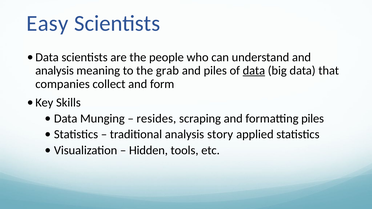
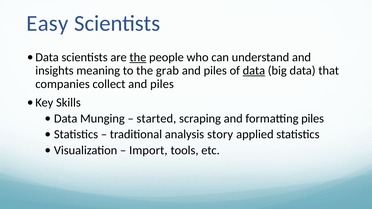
the at (138, 57) underline: none -> present
analysis at (55, 71): analysis -> insights
collect and form: form -> piles
resides: resides -> started
Hidden: Hidden -> Import
